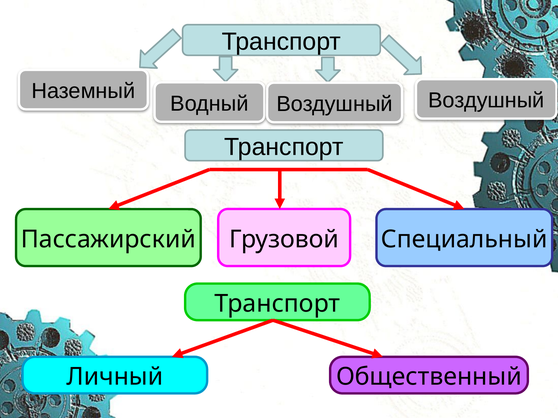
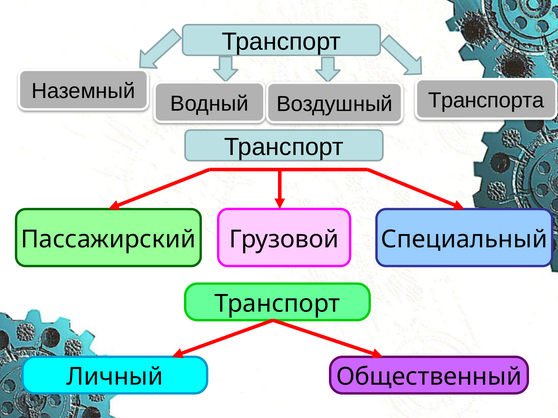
Воздушный Воздушный: Воздушный -> Транспорта
